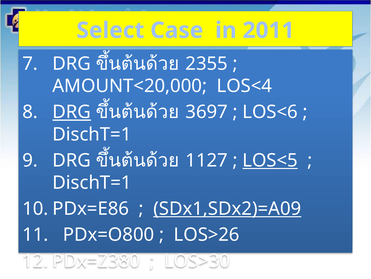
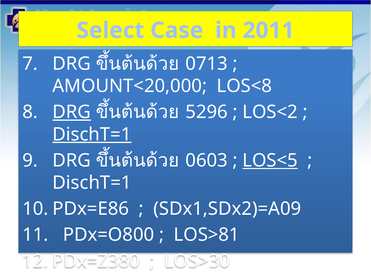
2355: 2355 -> 0713
LOS<4: LOS<4 -> LOS<8
3697: 3697 -> 5296
LOS<6 at (270, 112): LOS<6 -> LOS<2
DischT=1 at (92, 134) underline: none -> present
1127: 1127 -> 0603
SDx1,SDx2)=A09 underline: present -> none
LOS>26: LOS>26 -> LOS>81
